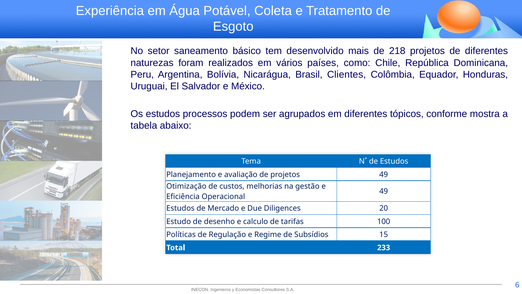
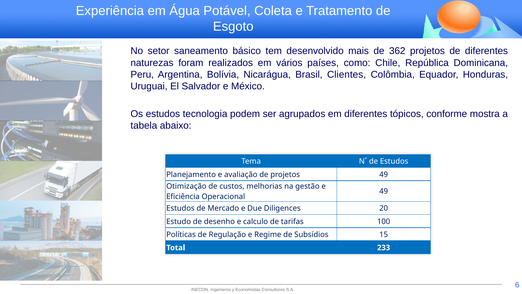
218: 218 -> 362
processos: processos -> tecnologia
